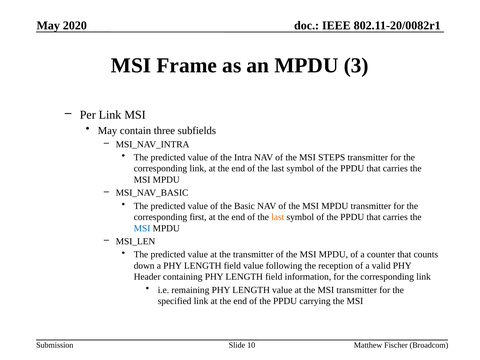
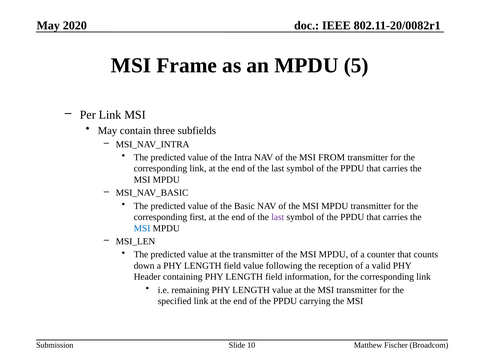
3: 3 -> 5
STEPS: STEPS -> FROM
last at (278, 217) colour: orange -> purple
